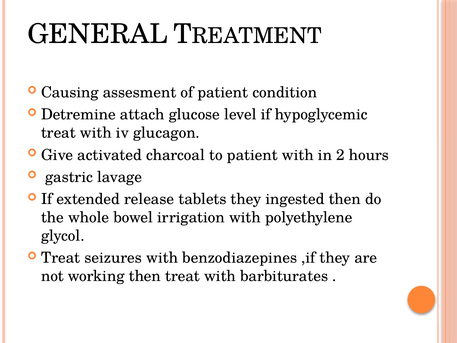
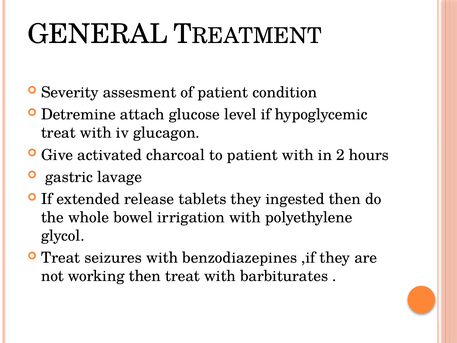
Causing: Causing -> Severity
